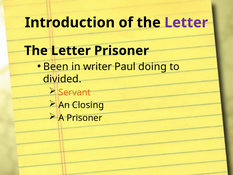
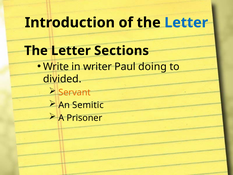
Letter at (186, 23) colour: purple -> blue
Letter Prisoner: Prisoner -> Sections
Been: Been -> Write
Closing: Closing -> Semitic
